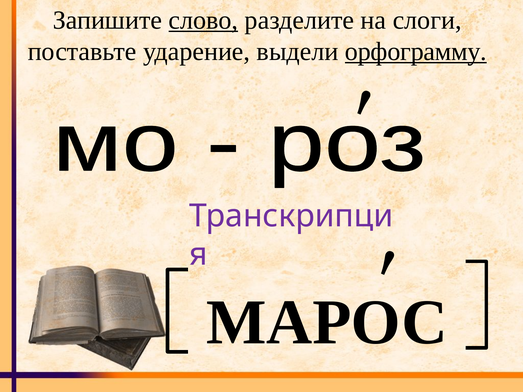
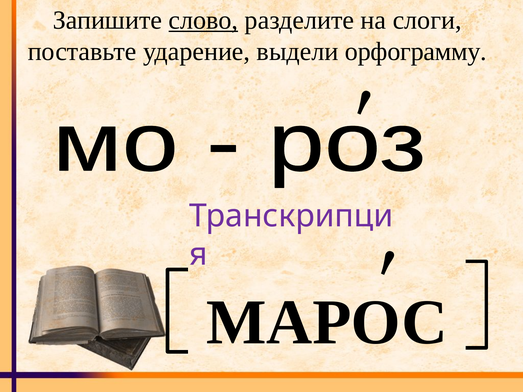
орфограмму underline: present -> none
